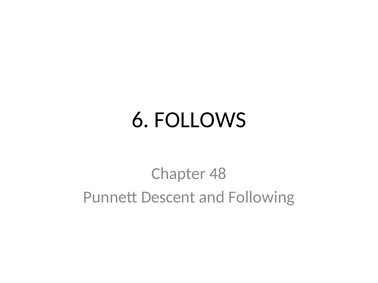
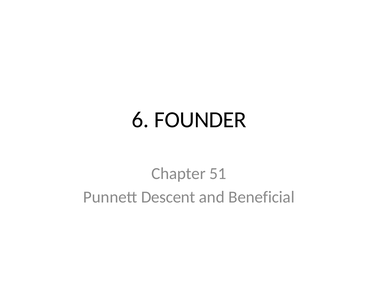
FOLLOWS: FOLLOWS -> FOUNDER
48: 48 -> 51
Following: Following -> Beneficial
